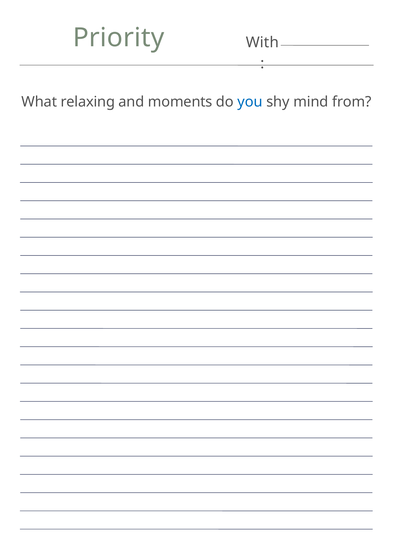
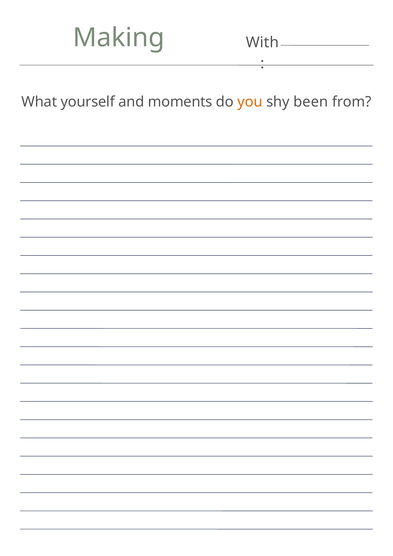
Priority: Priority -> Making
relaxing: relaxing -> yourself
you colour: blue -> orange
mind: mind -> been
